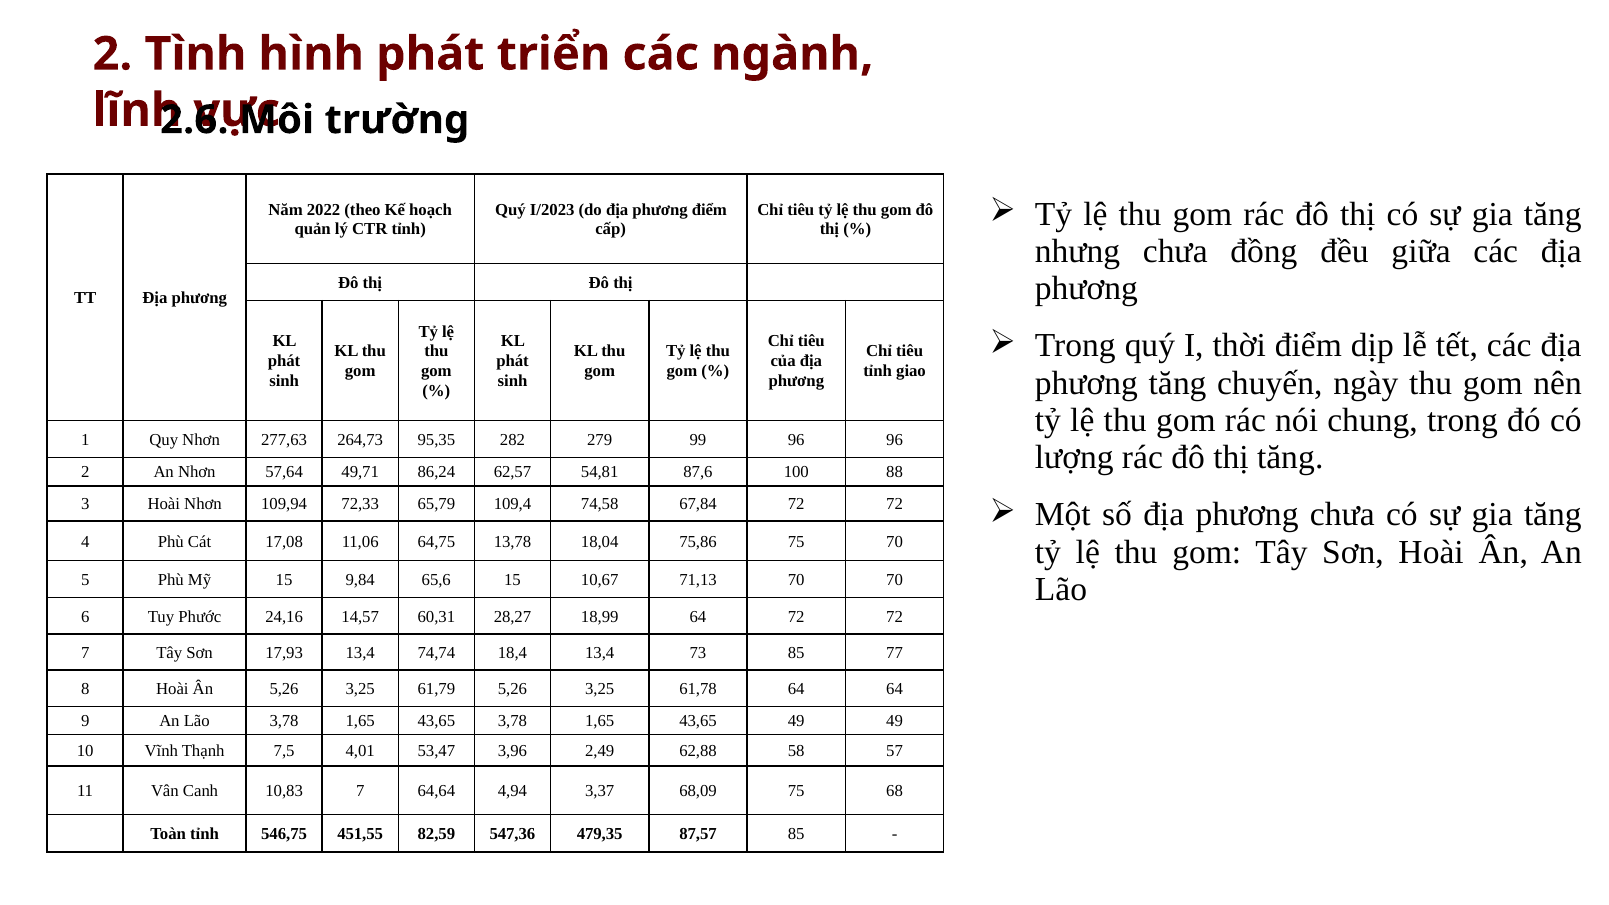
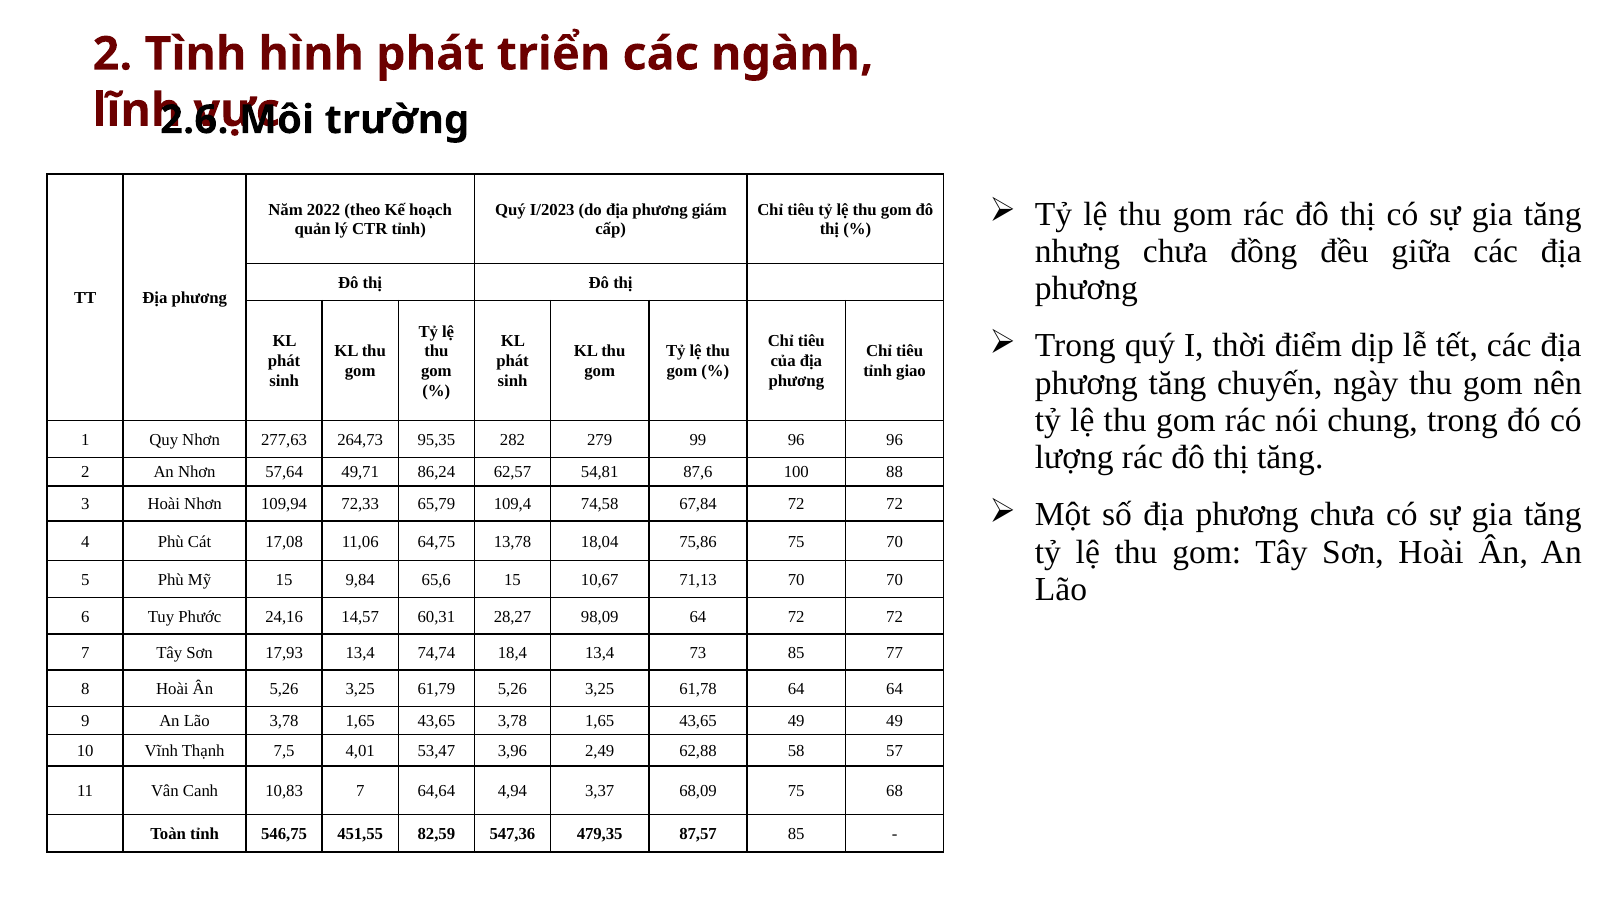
phương điểm: điểm -> giám
18,99: 18,99 -> 98,09
